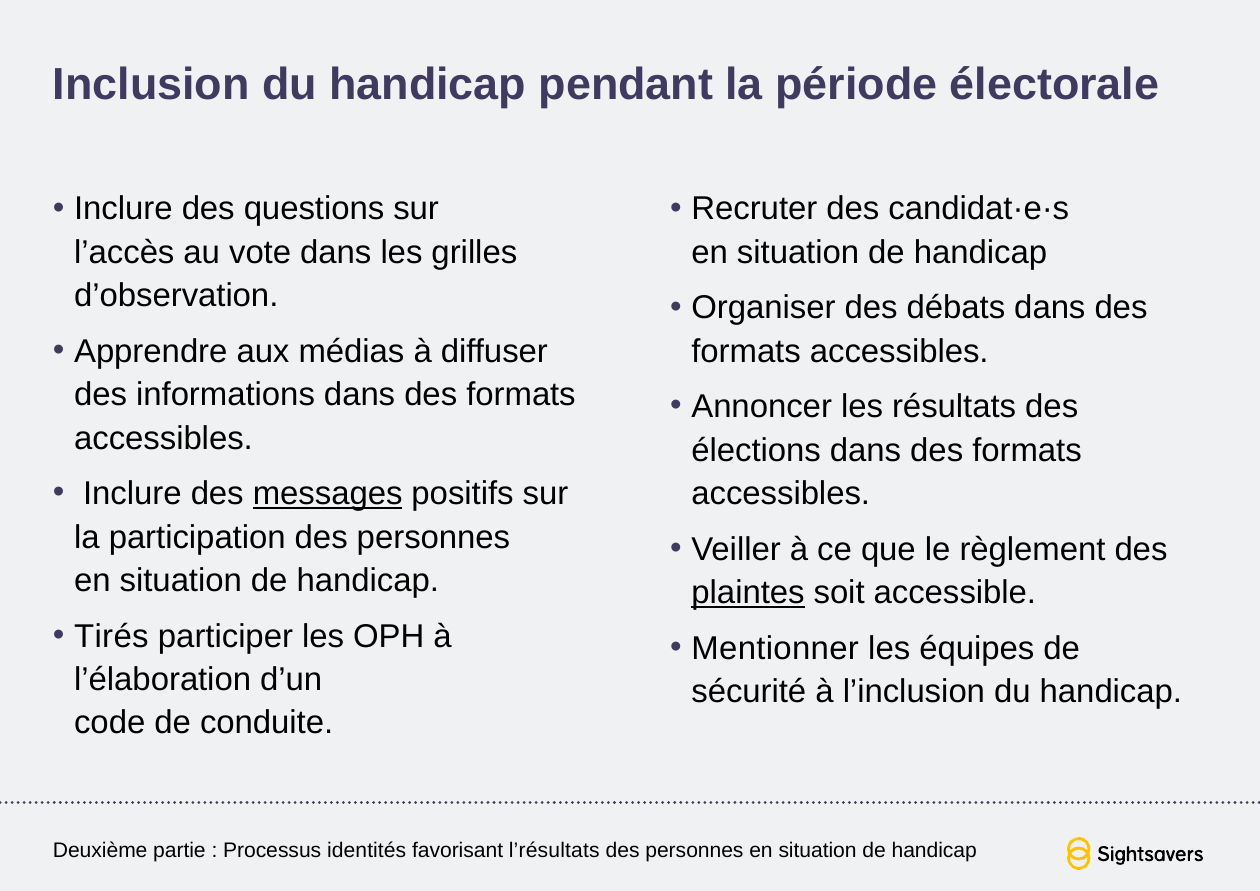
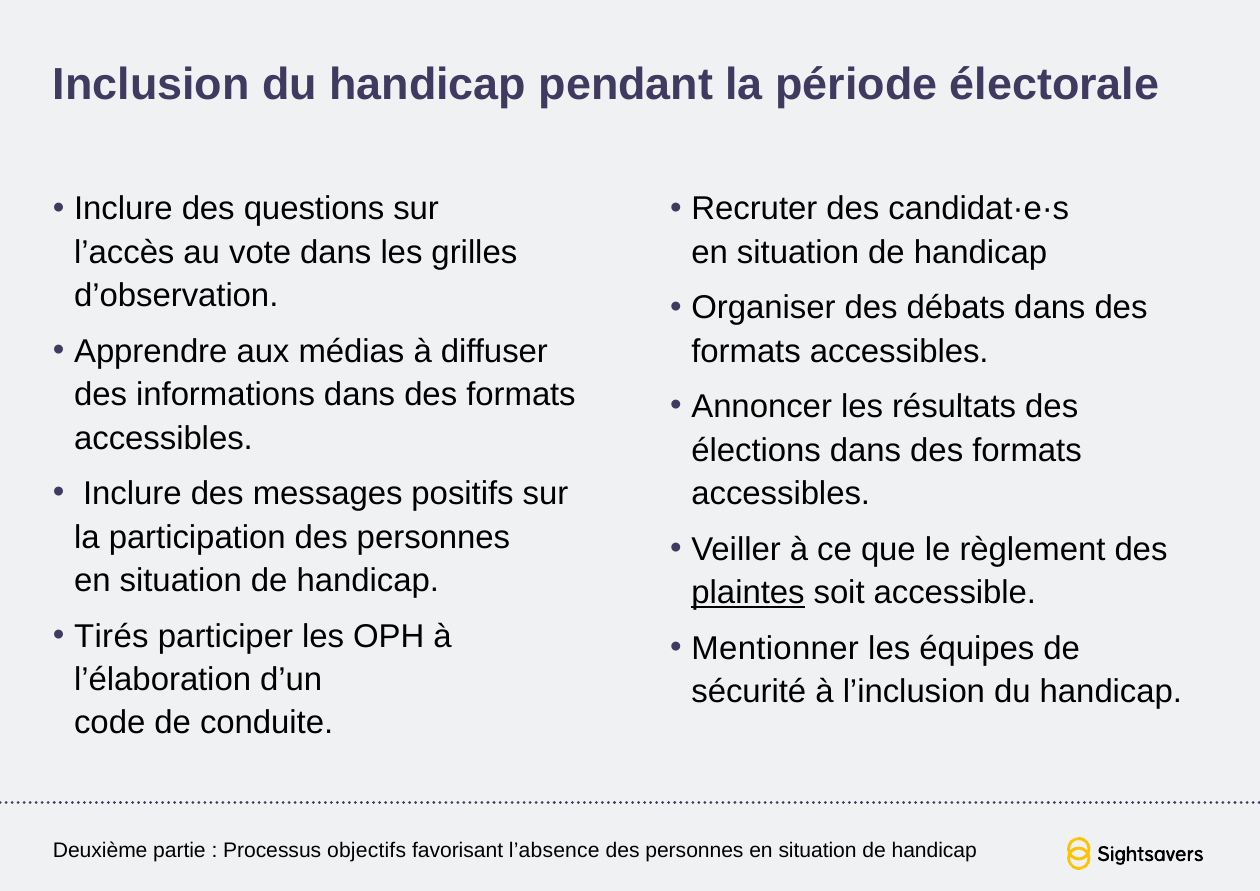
messages underline: present -> none
identités: identités -> objectifs
l’résultats: l’résultats -> l’absence
